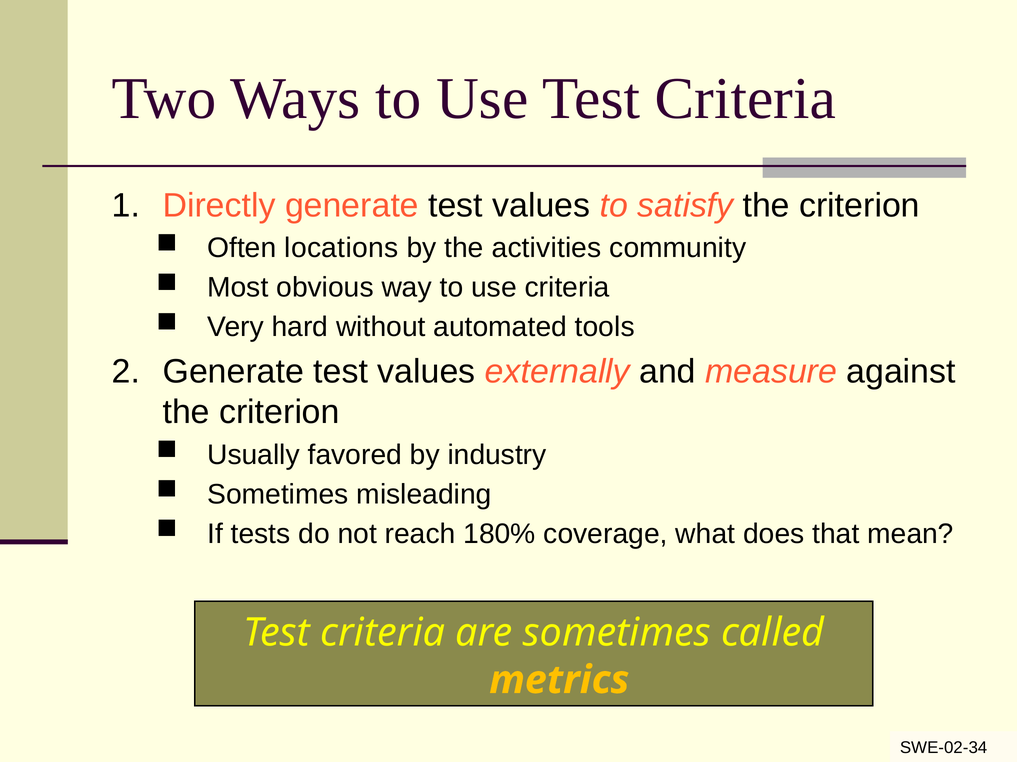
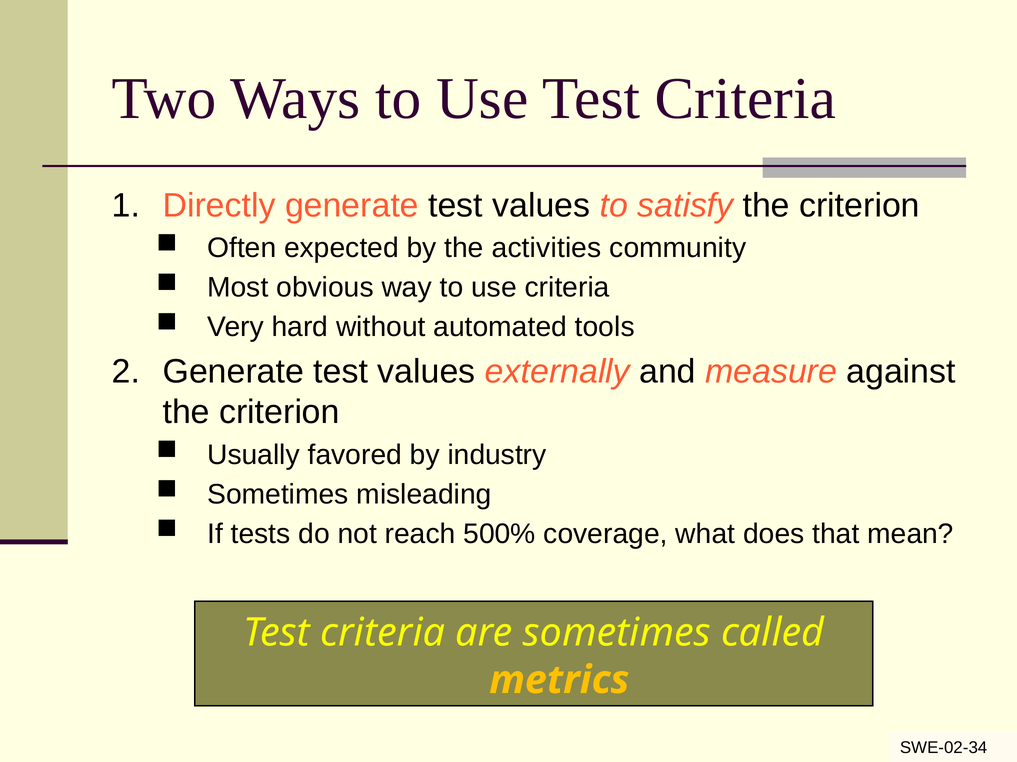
locations: locations -> expected
180%: 180% -> 500%
